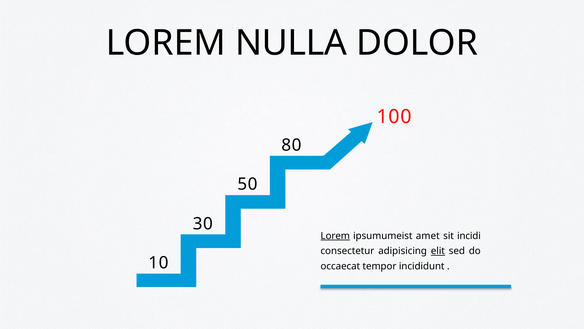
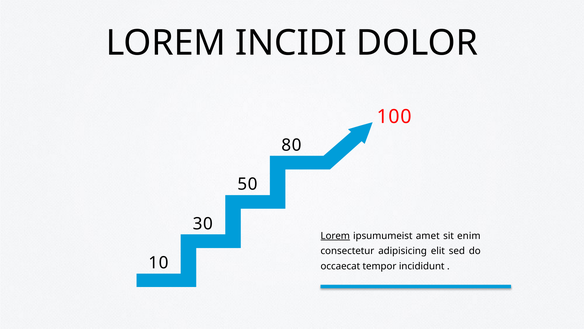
NULLA: NULLA -> INCIDI
incidi: incidi -> enim
elit underline: present -> none
